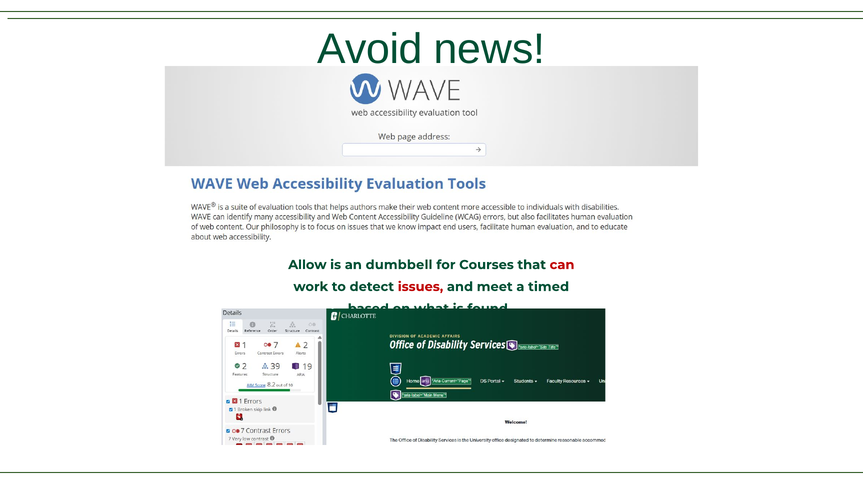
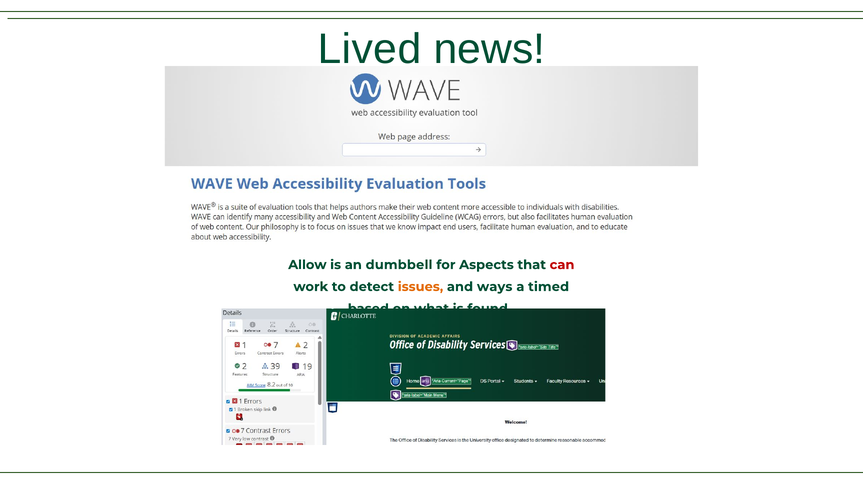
Avoid: Avoid -> Lived
Courses: Courses -> Aspects
issues colour: red -> orange
meet: meet -> ways
